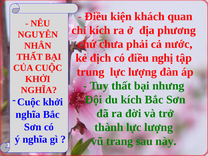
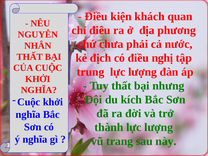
chỉ kích: kích -> điêu
